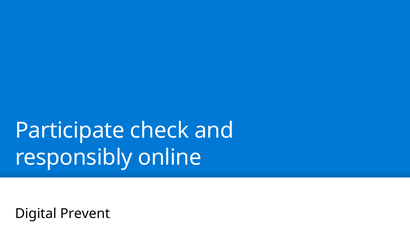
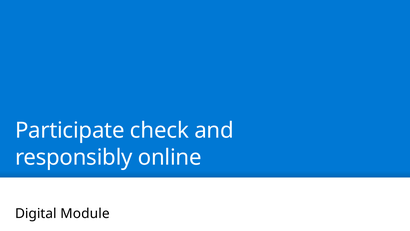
Prevent: Prevent -> Module
